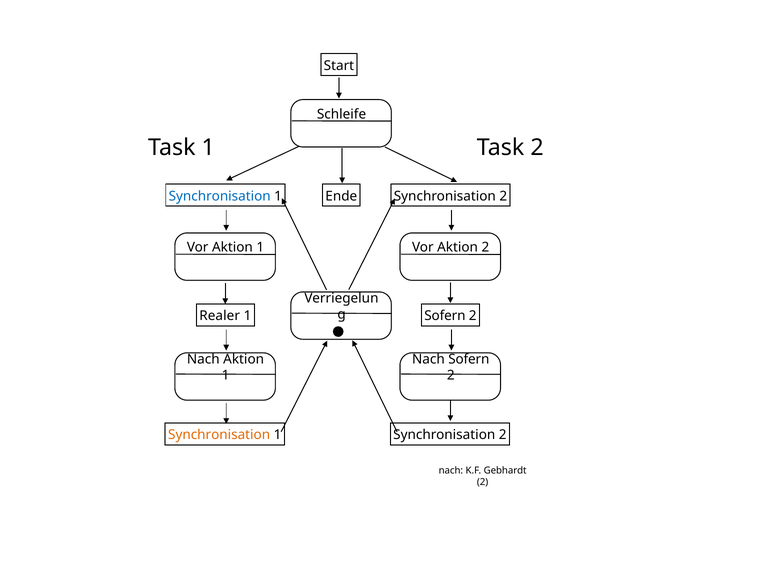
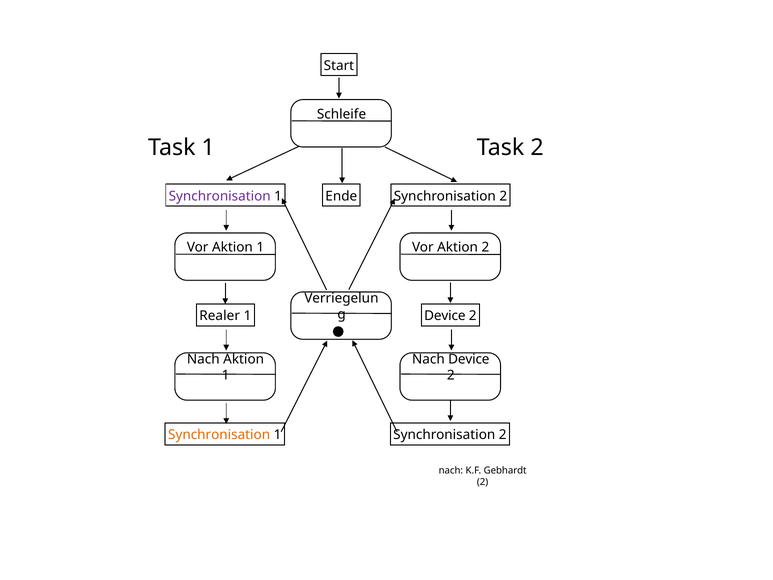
Synchronisation at (220, 196) colour: blue -> purple
Sofern at (445, 316): Sofern -> Device
Nach Sofern: Sofern -> Device
